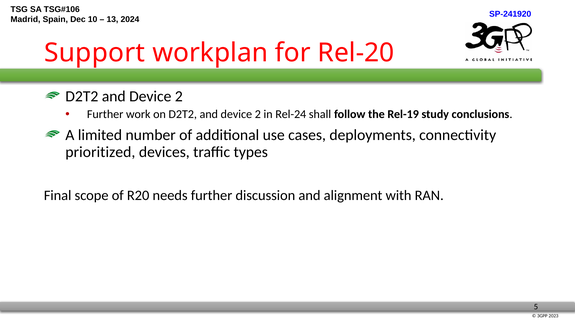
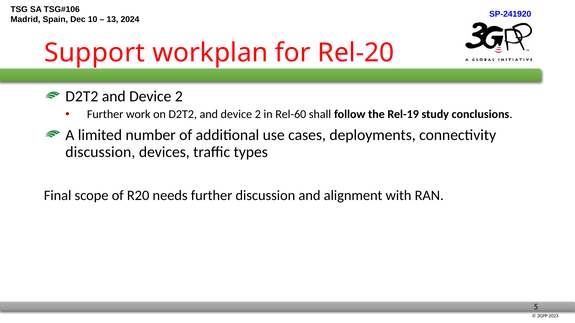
Rel-24: Rel-24 -> Rel-60
prioritized at (100, 152): prioritized -> discussion
